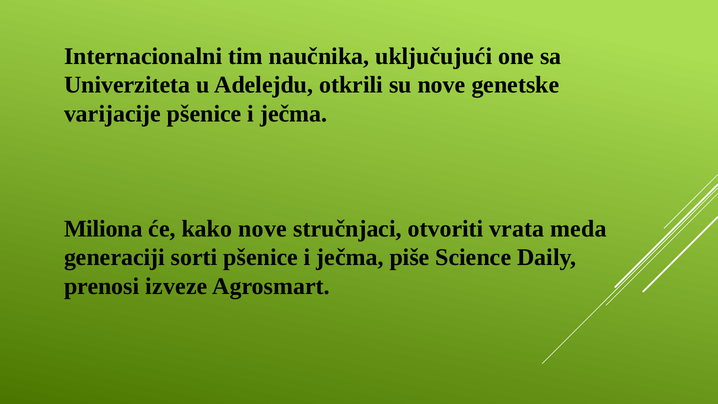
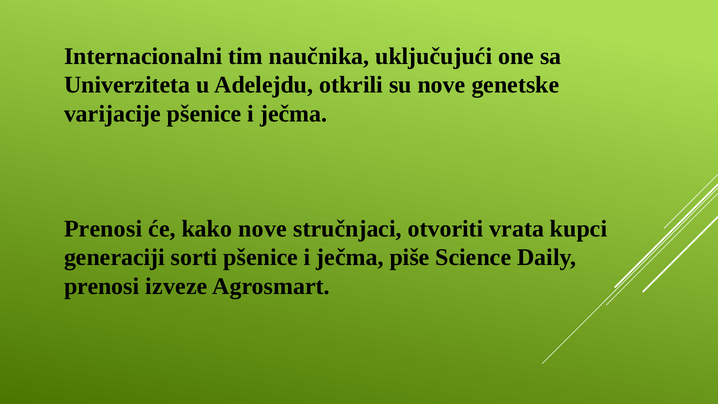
Miliona at (103, 229): Miliona -> Prenosi
meda: meda -> kupci
